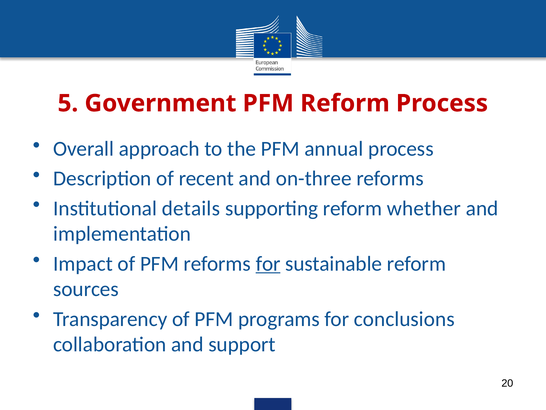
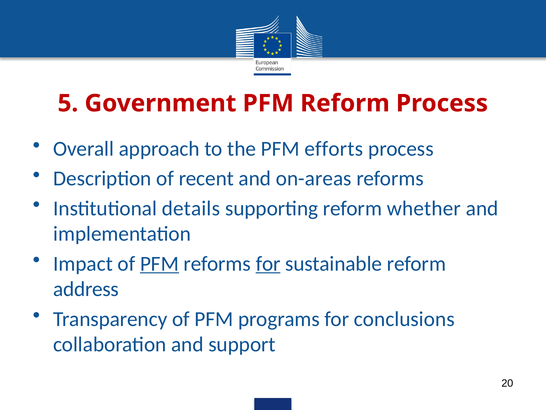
annual: annual -> efforts
on-three: on-three -> on-areas
PFM at (159, 263) underline: none -> present
sources: sources -> address
